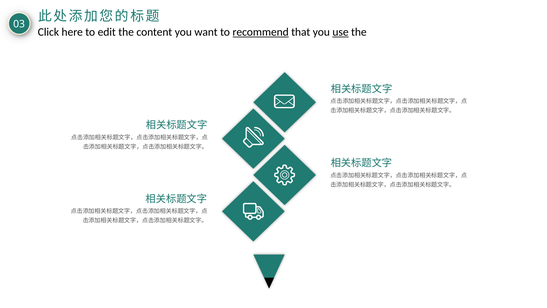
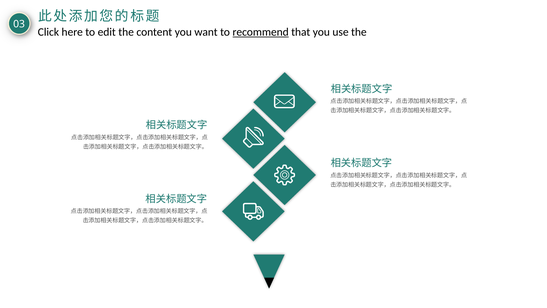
use underline: present -> none
